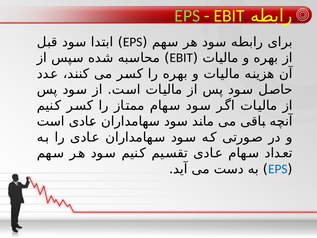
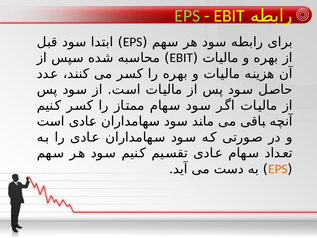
EPS at (278, 169) colour: blue -> orange
